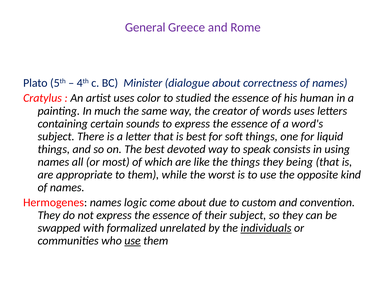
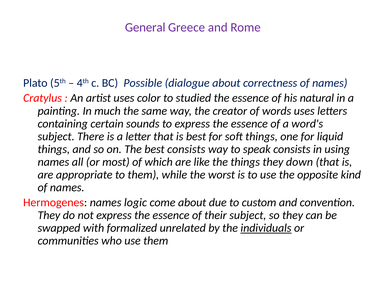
Minister: Minister -> Possible
human: human -> natural
best devoted: devoted -> consists
being: being -> down
use at (133, 240) underline: present -> none
